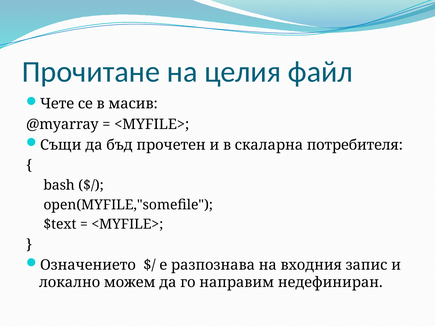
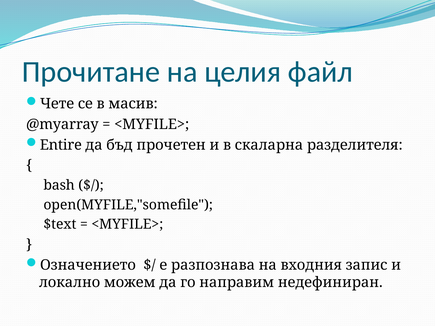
Същи: Същи -> Entire
потребителя: потребителя -> разделителя
